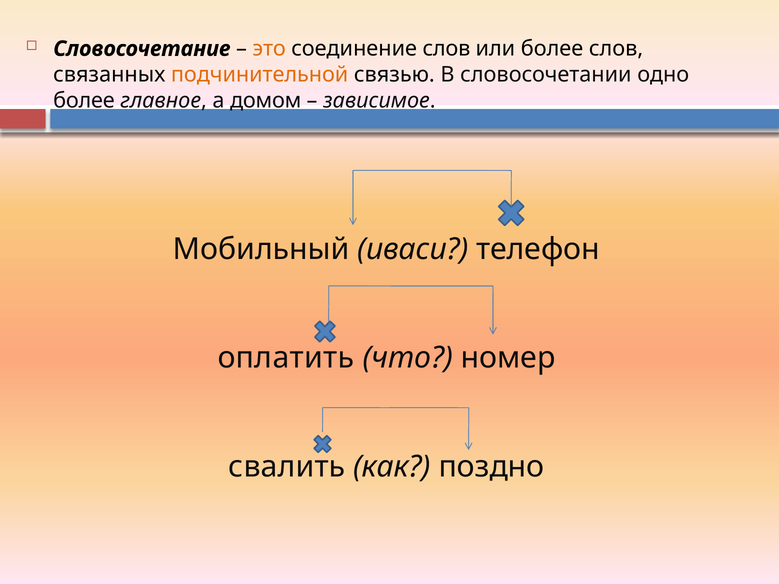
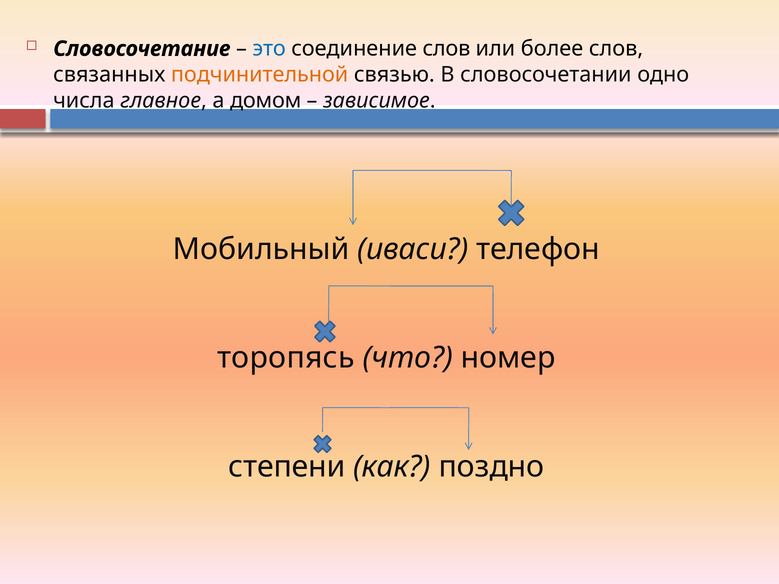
это colour: orange -> blue
более at (84, 101): более -> числа
оплатить: оплатить -> торопясь
свалить: свалить -> степени
